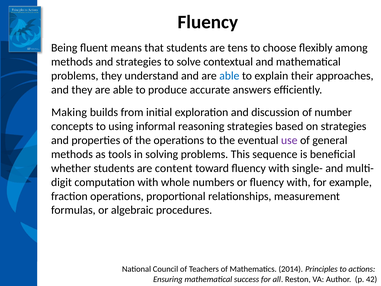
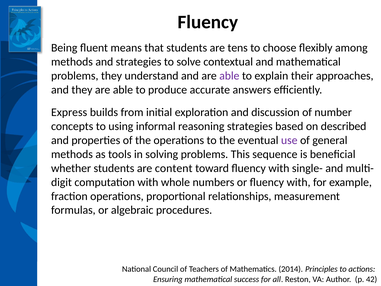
able at (229, 76) colour: blue -> purple
Making: Making -> Express
on strategies: strategies -> described
